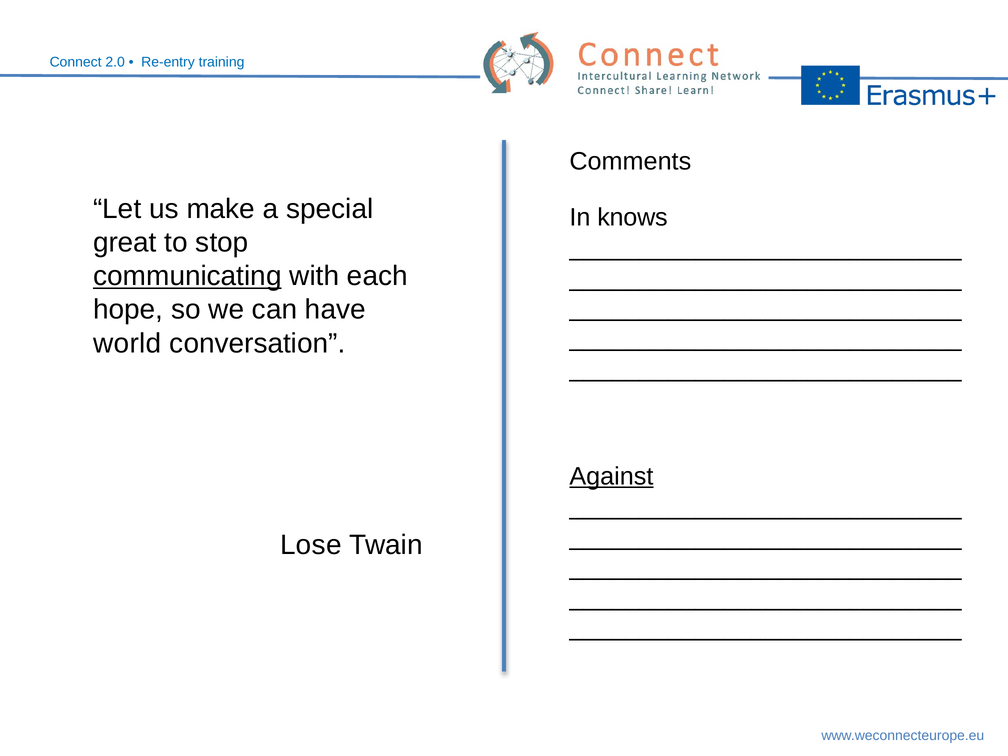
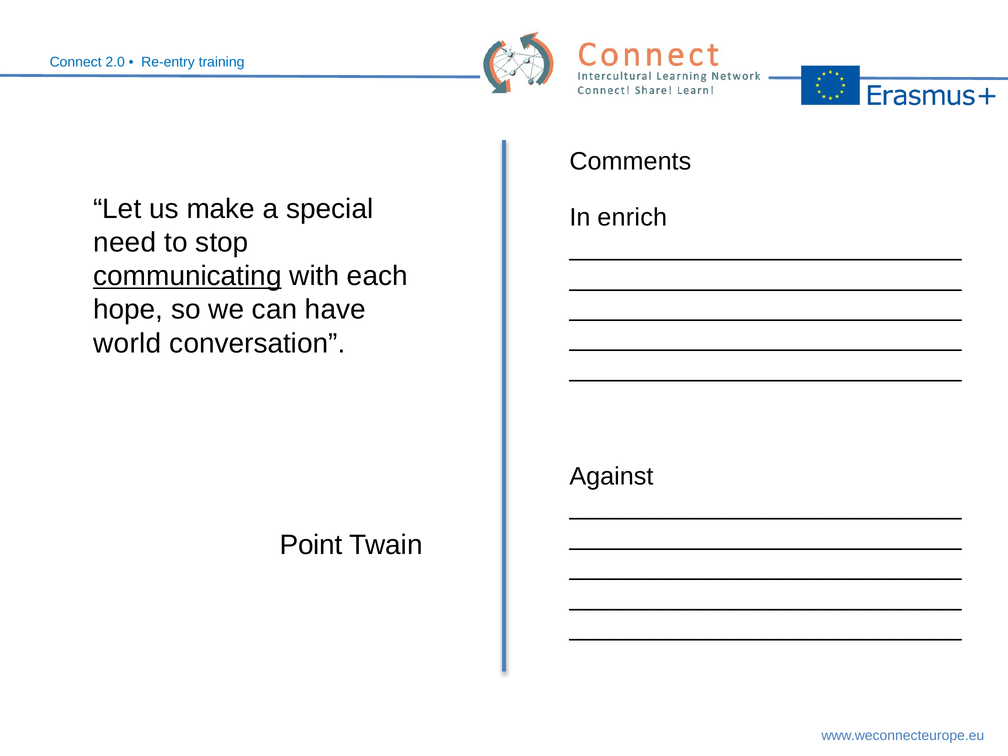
knows: knows -> enrich
great: great -> need
Against underline: present -> none
Lose: Lose -> Point
